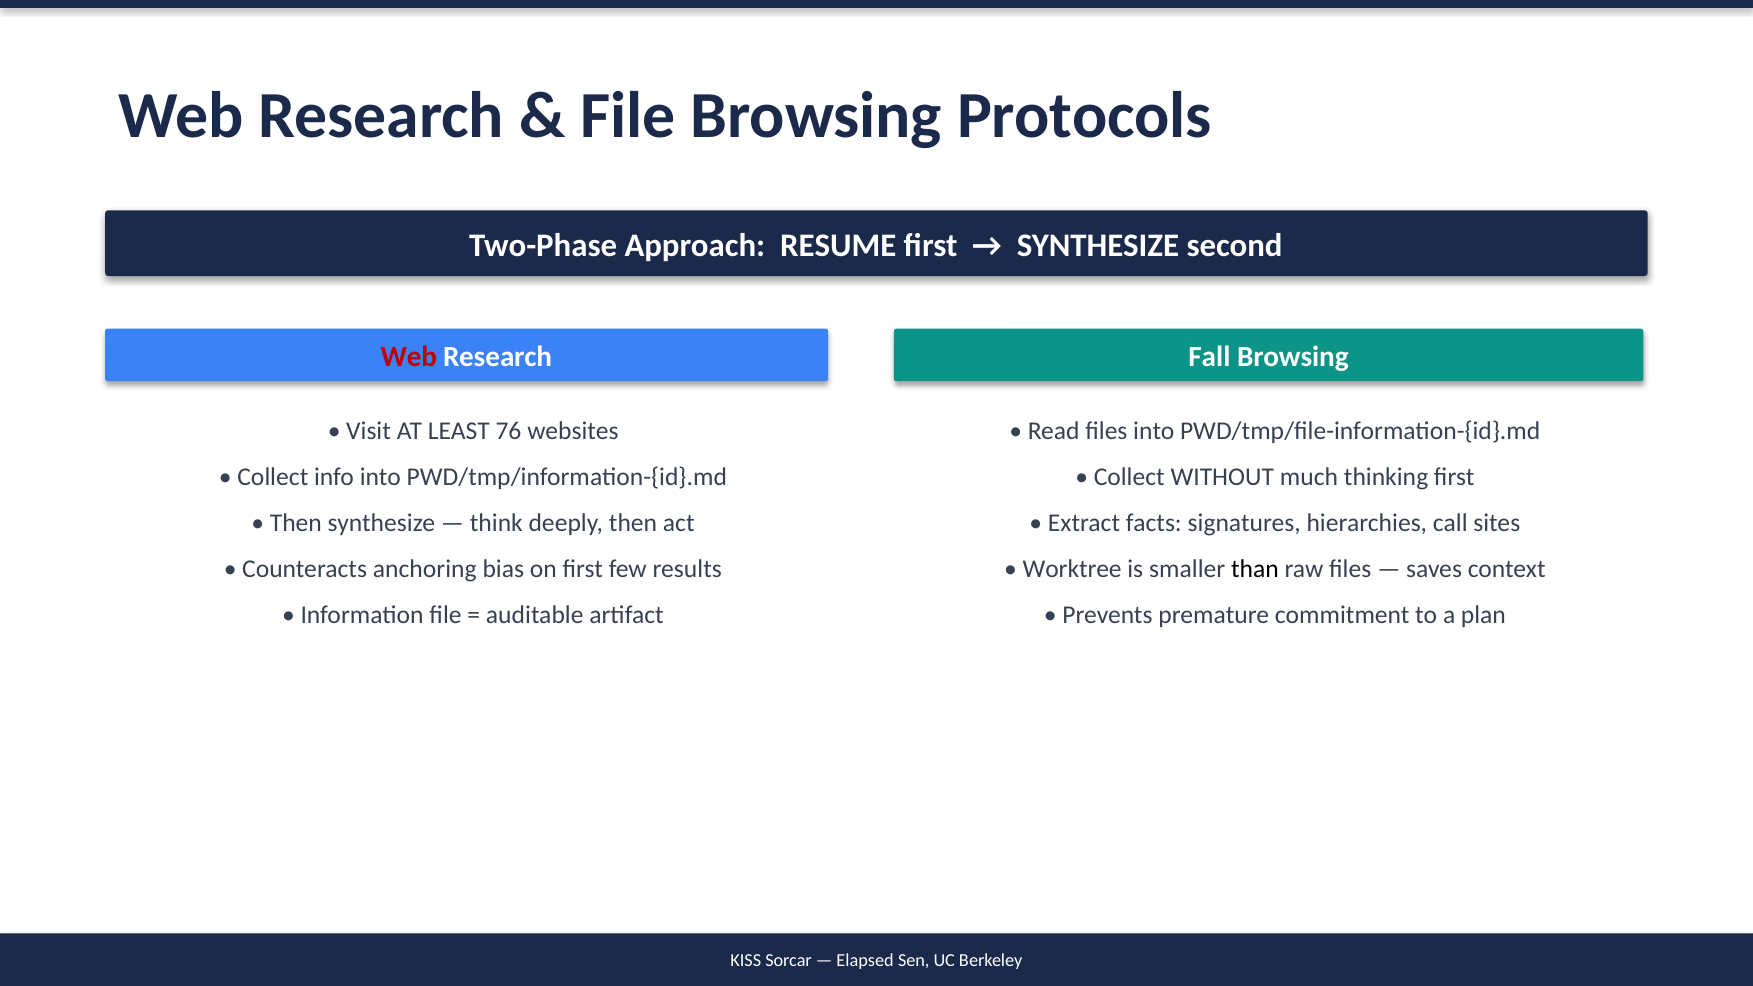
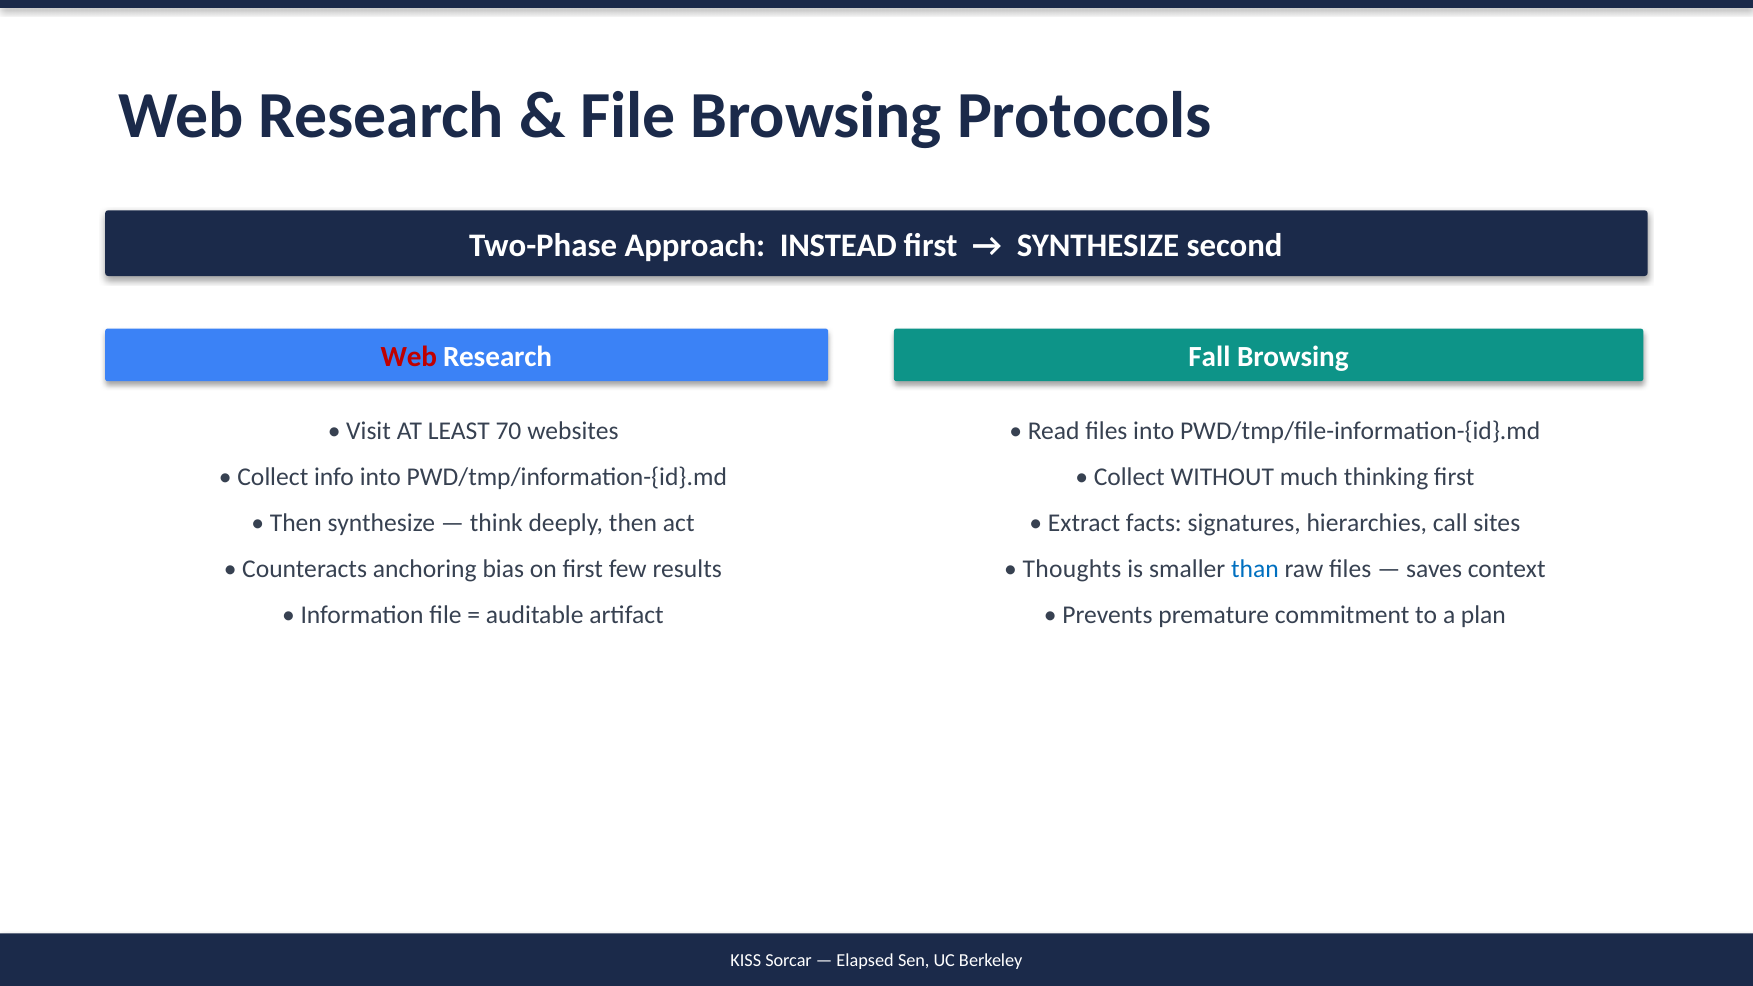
RESUME: RESUME -> INSTEAD
76: 76 -> 70
Worktree: Worktree -> Thoughts
than colour: black -> blue
